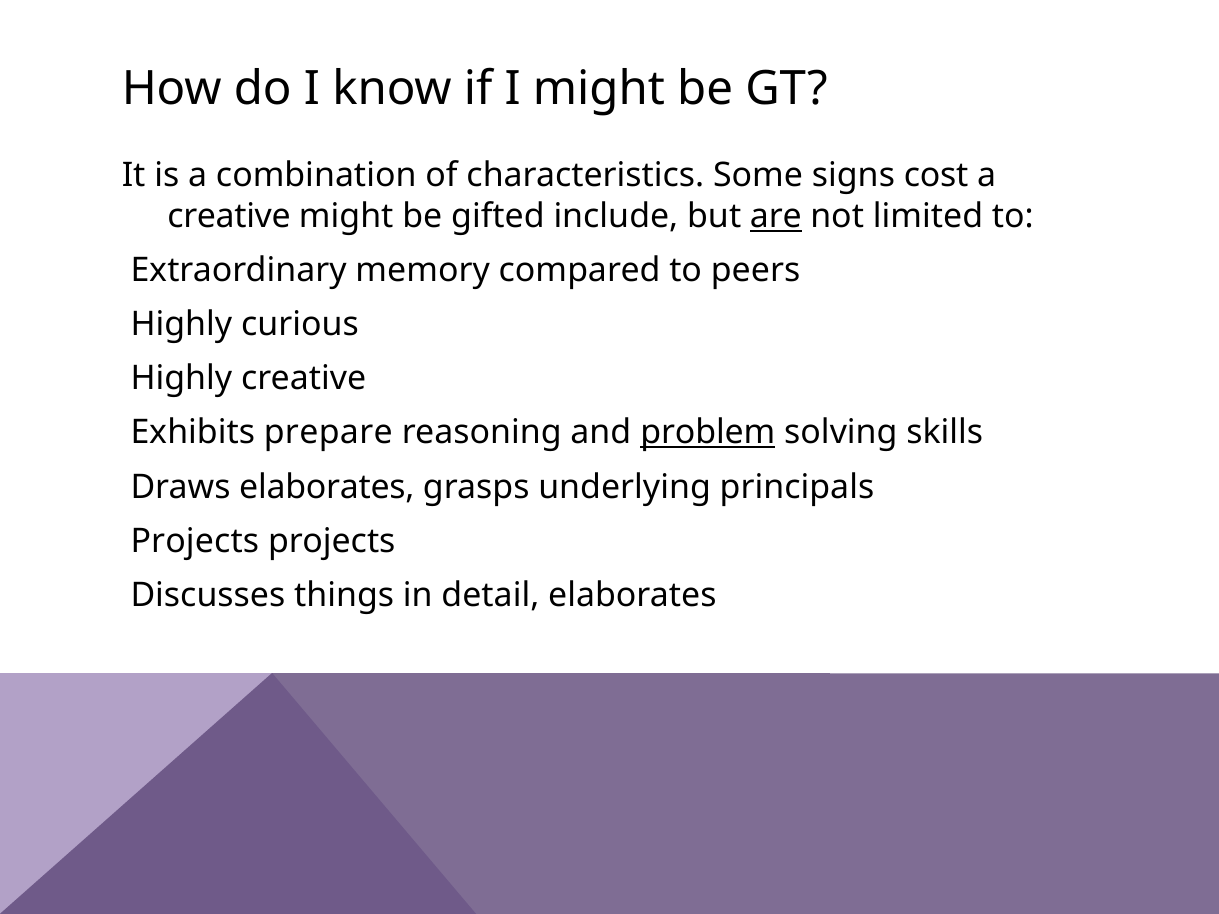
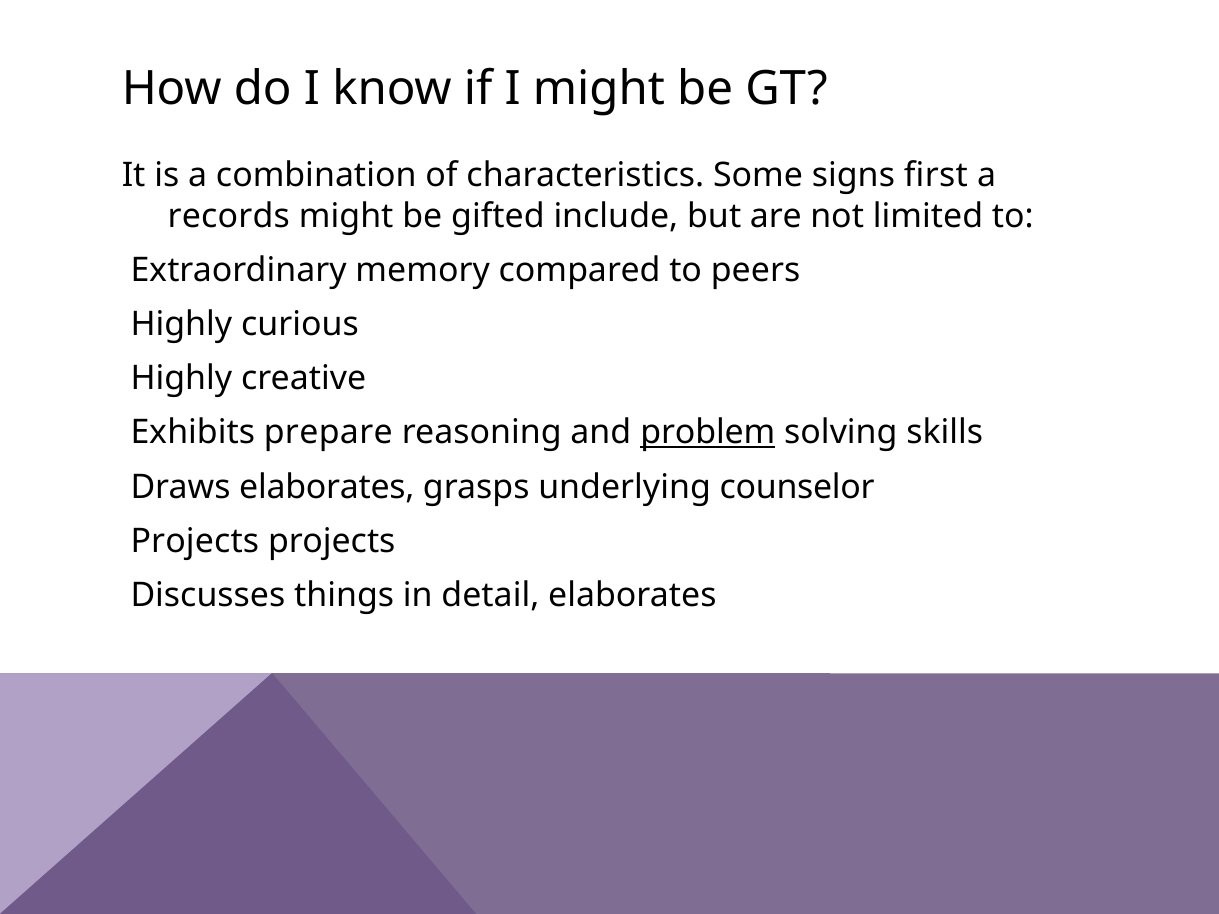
cost: cost -> first
creative at (229, 216): creative -> records
are underline: present -> none
principals: principals -> counselor
